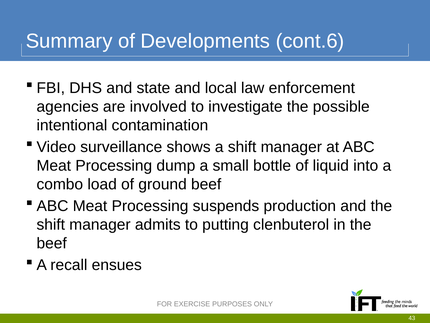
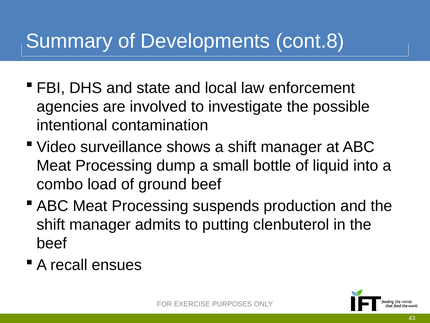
cont.6: cont.6 -> cont.8
